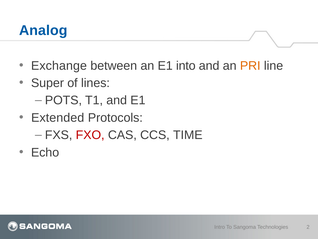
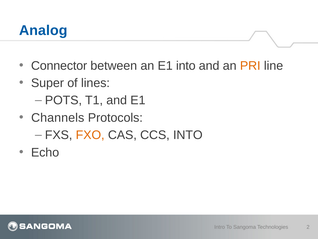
Exchange: Exchange -> Connector
Extended: Extended -> Channels
FXO colour: red -> orange
CCS TIME: TIME -> INTO
